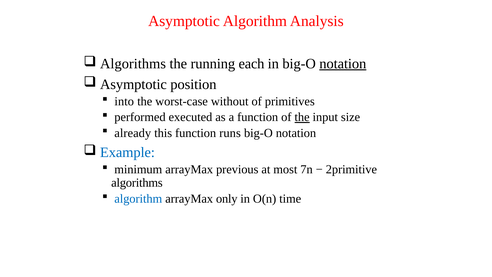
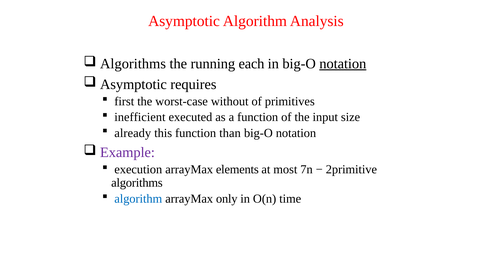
position: position -> requires
into: into -> first
performed: performed -> inefficient
the at (302, 117) underline: present -> none
runs: runs -> than
Example colour: blue -> purple
minimum: minimum -> execution
previous: previous -> elements
